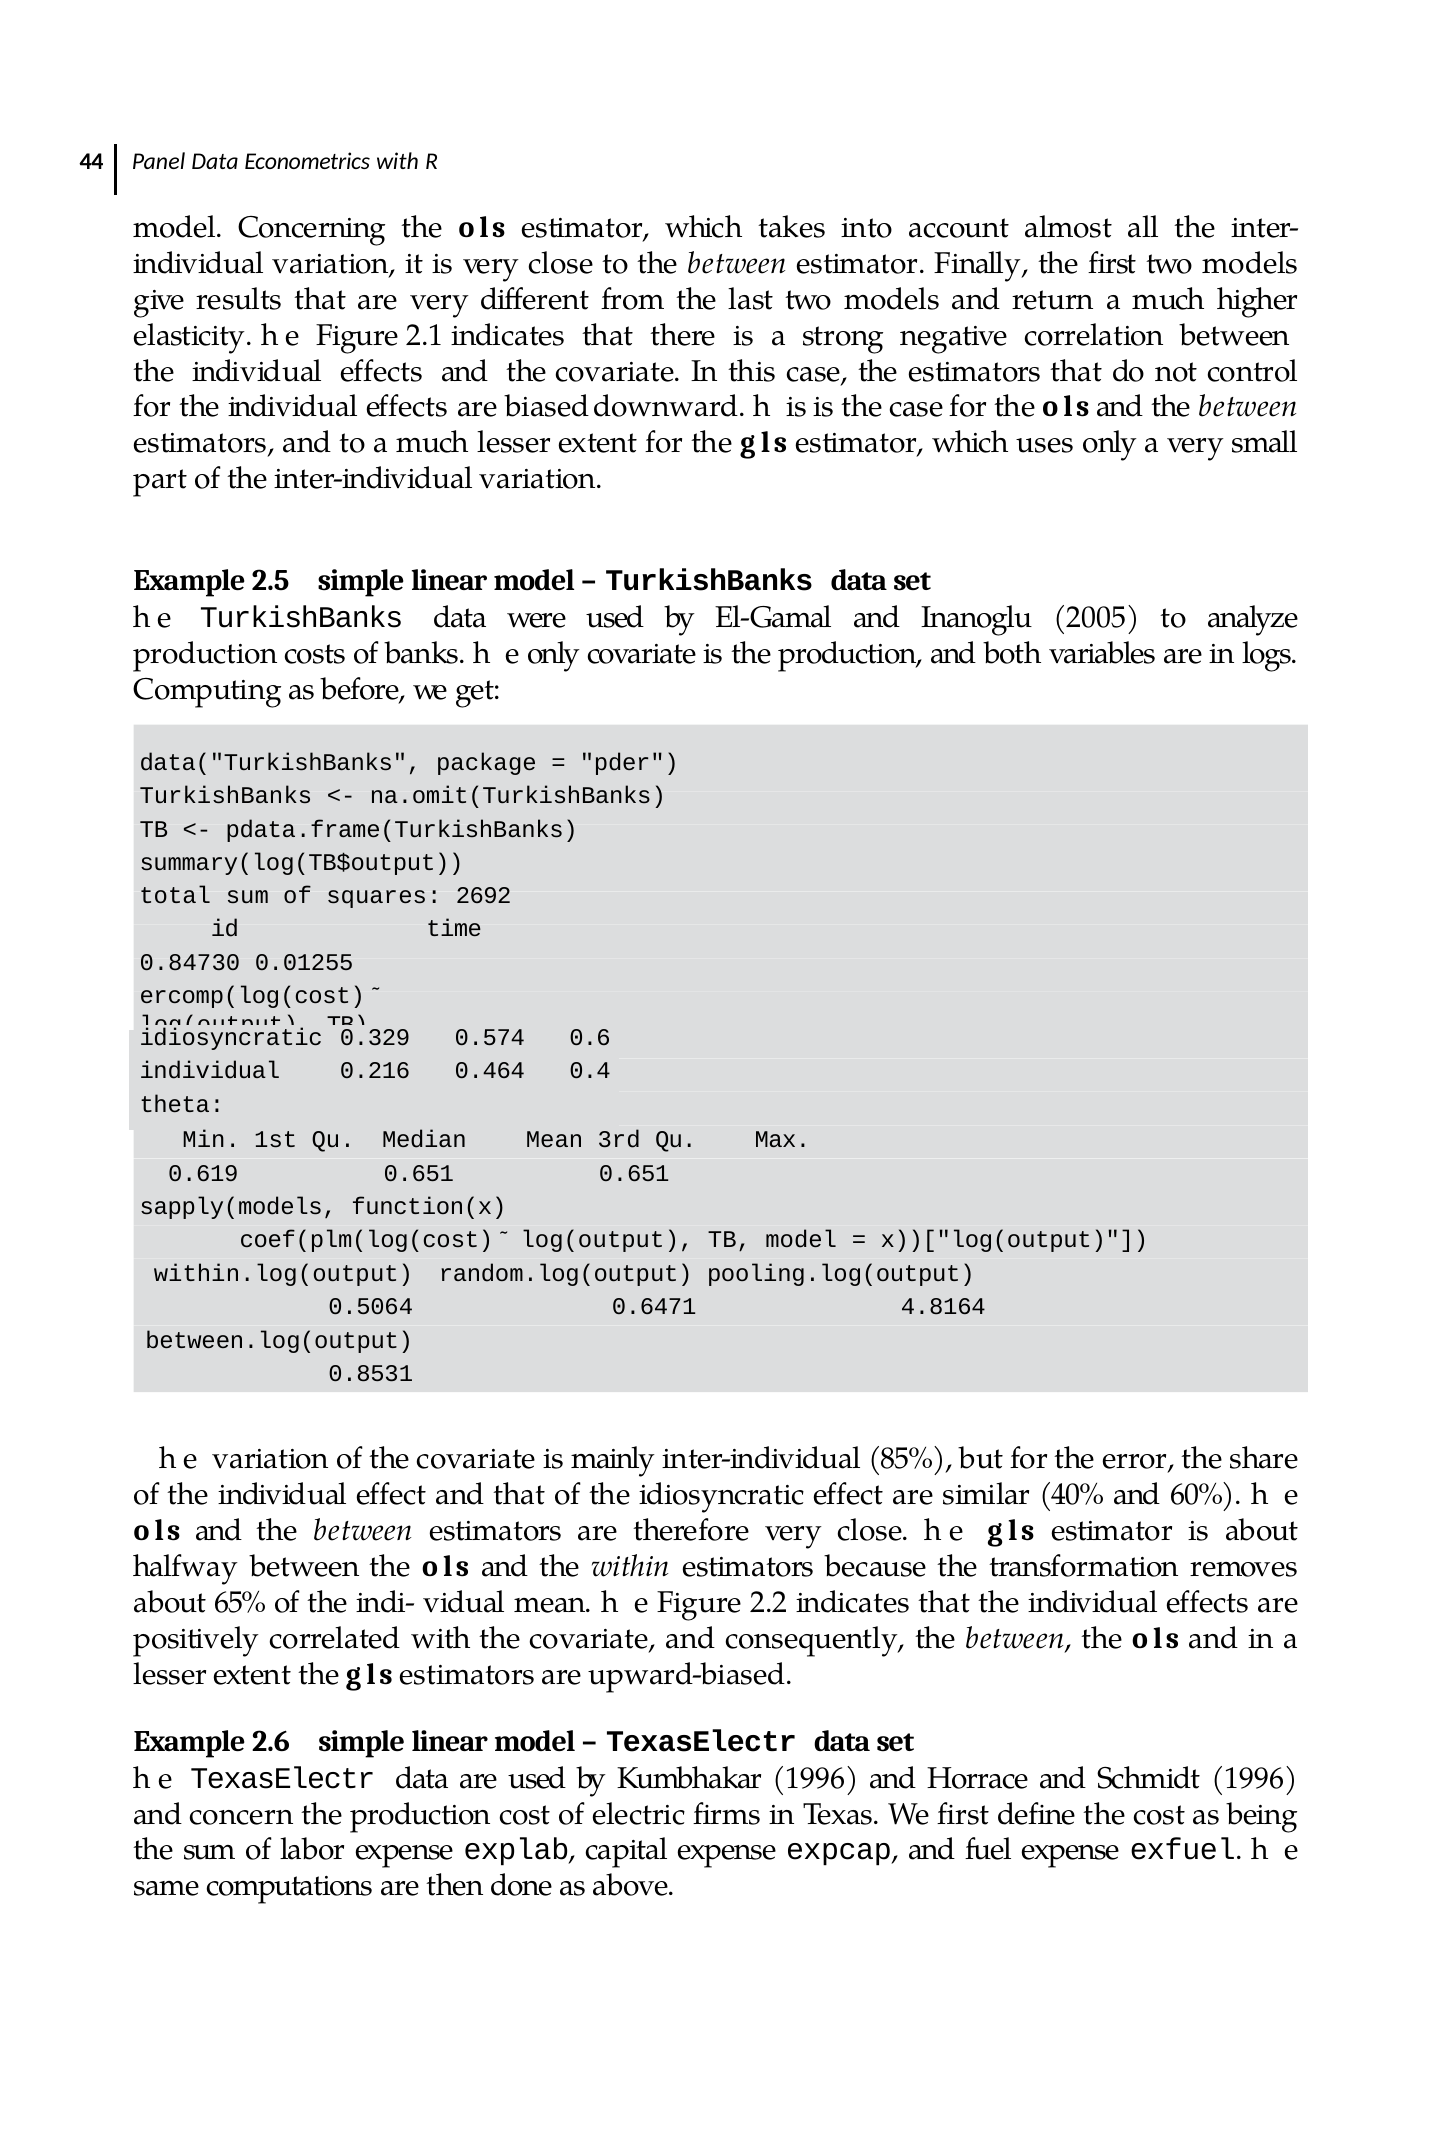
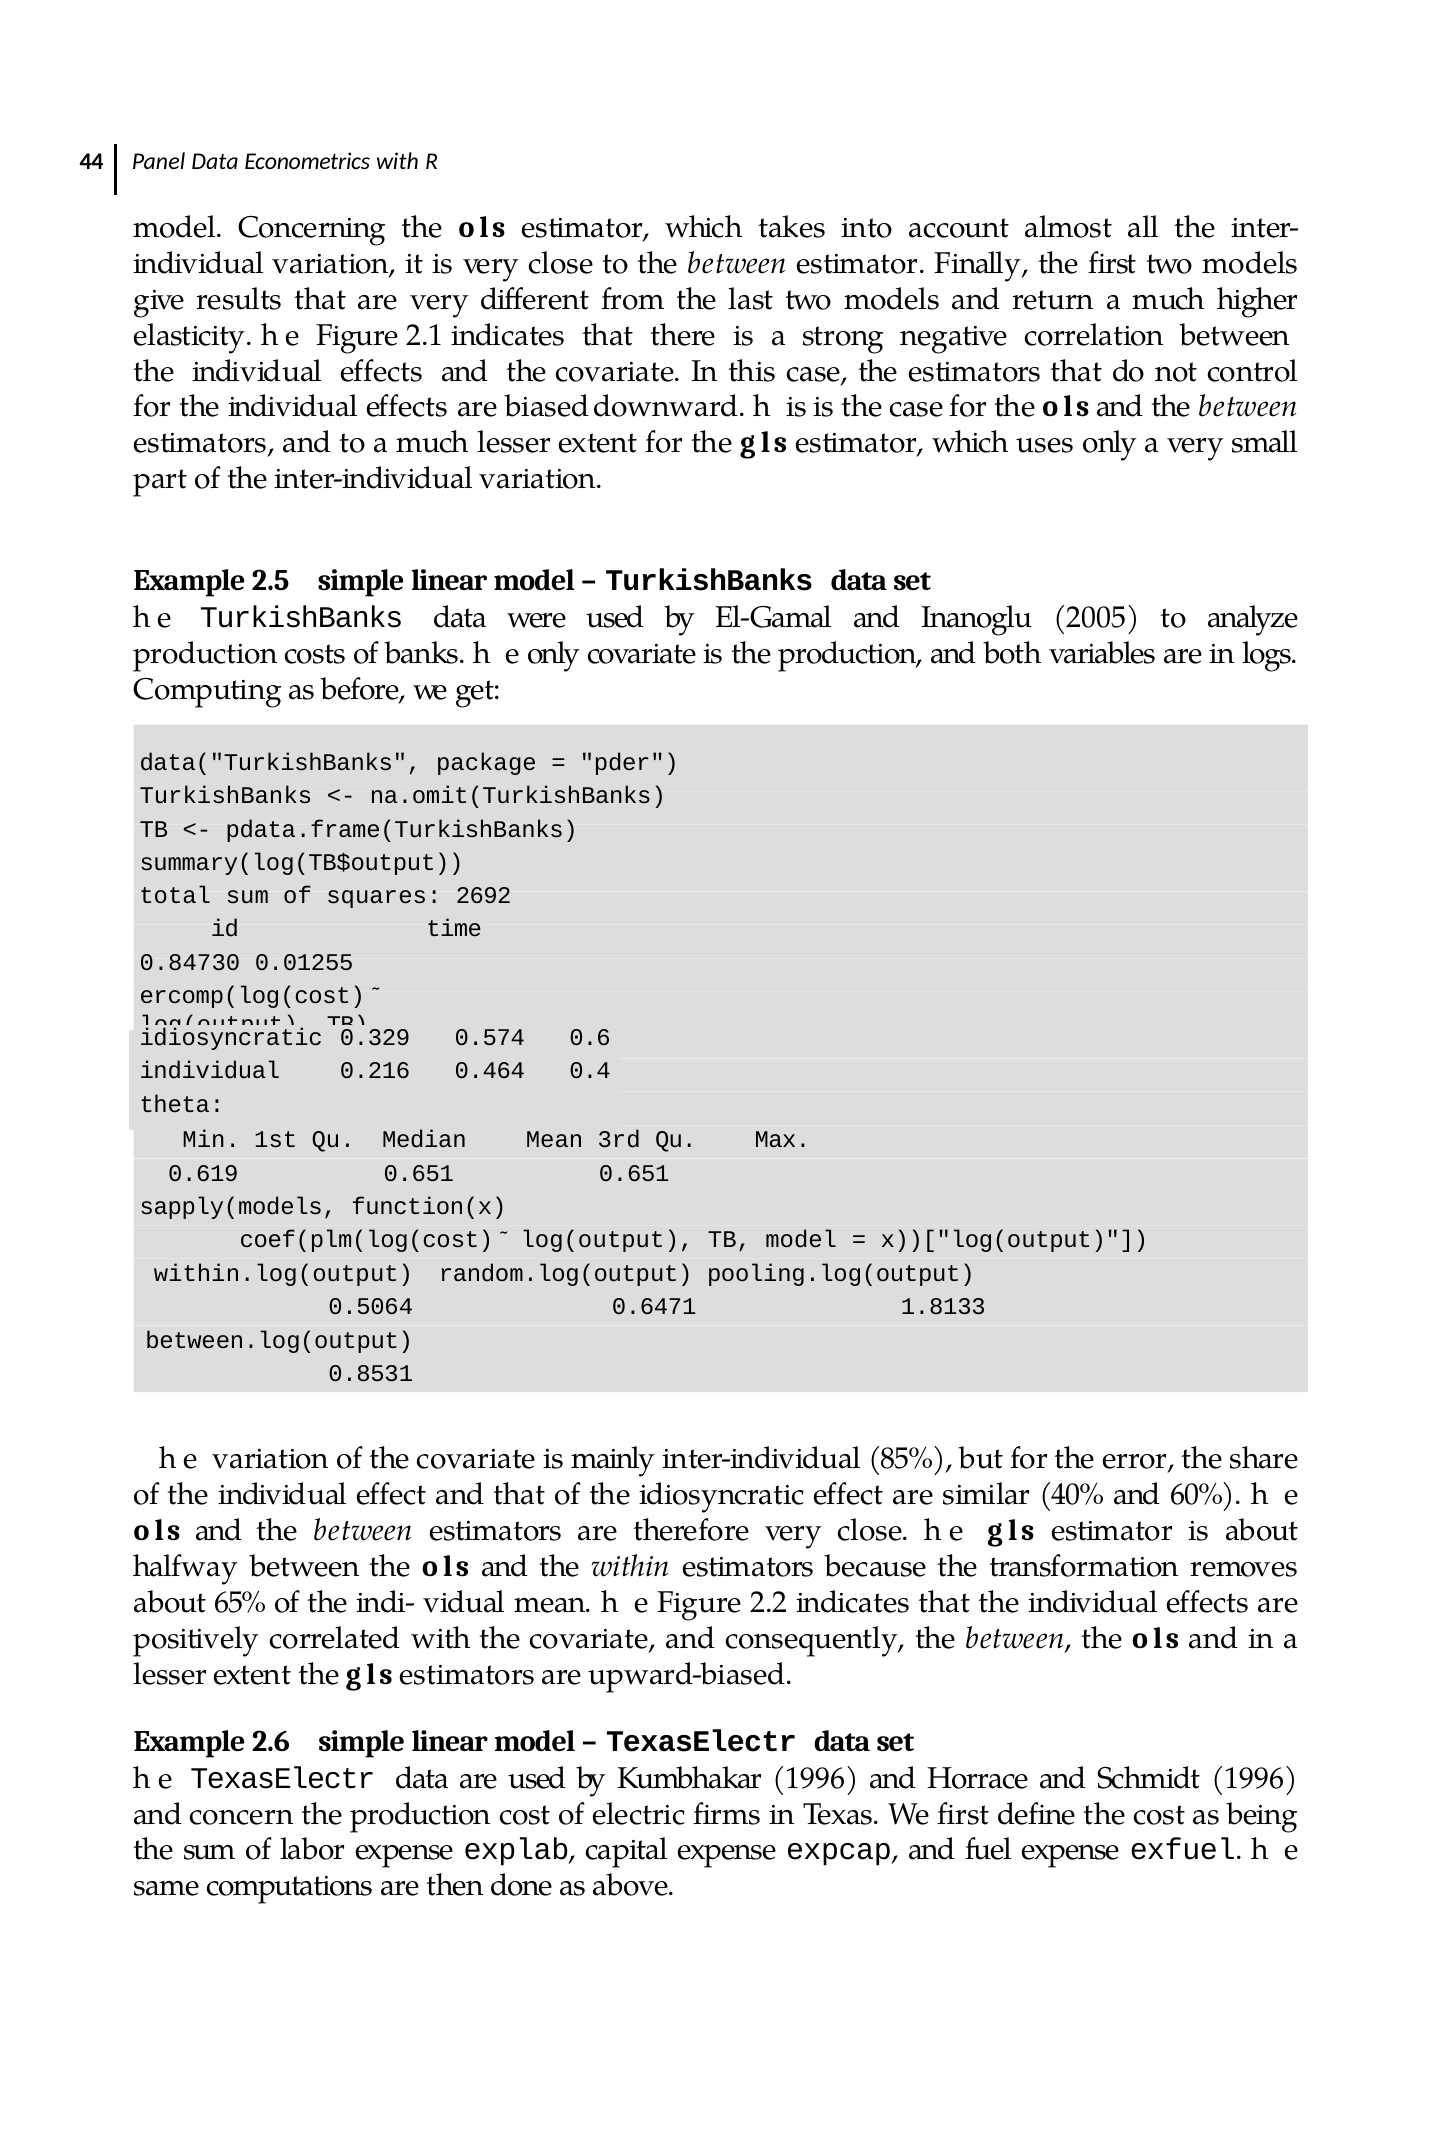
4.8164: 4.8164 -> 1.8133
